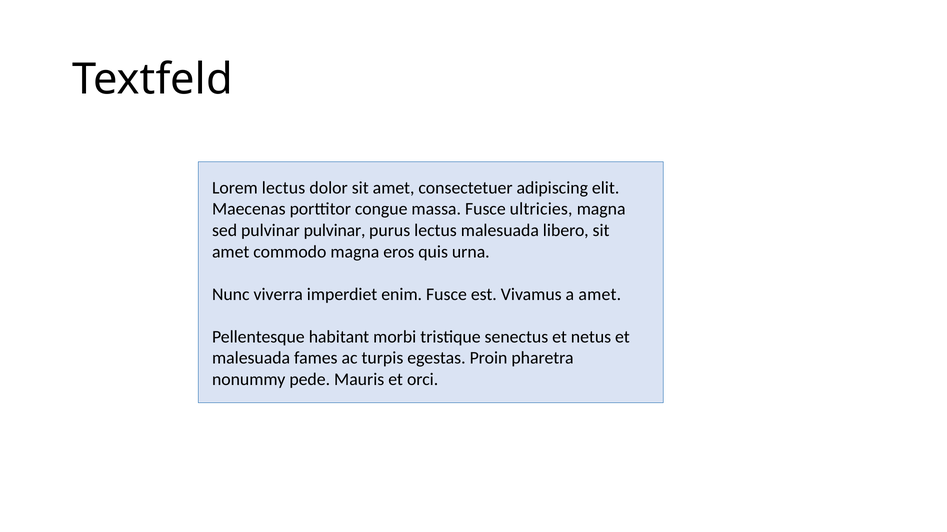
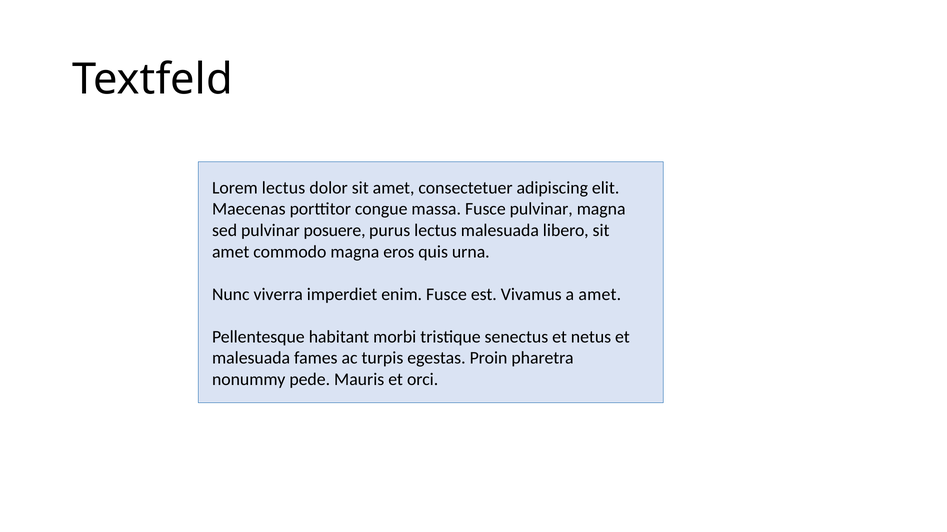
Fusce ultricies: ultricies -> pulvinar
pulvinar pulvinar: pulvinar -> posuere
